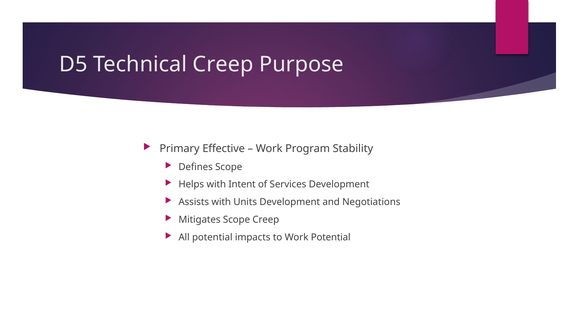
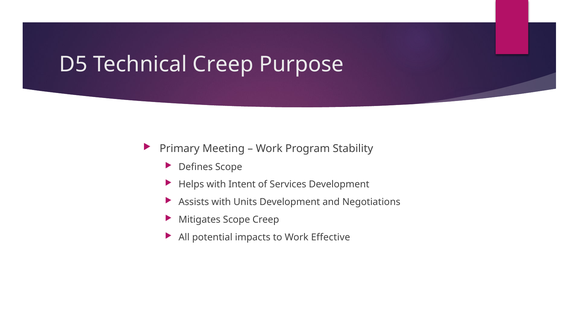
Effective: Effective -> Meeting
Work Potential: Potential -> Effective
